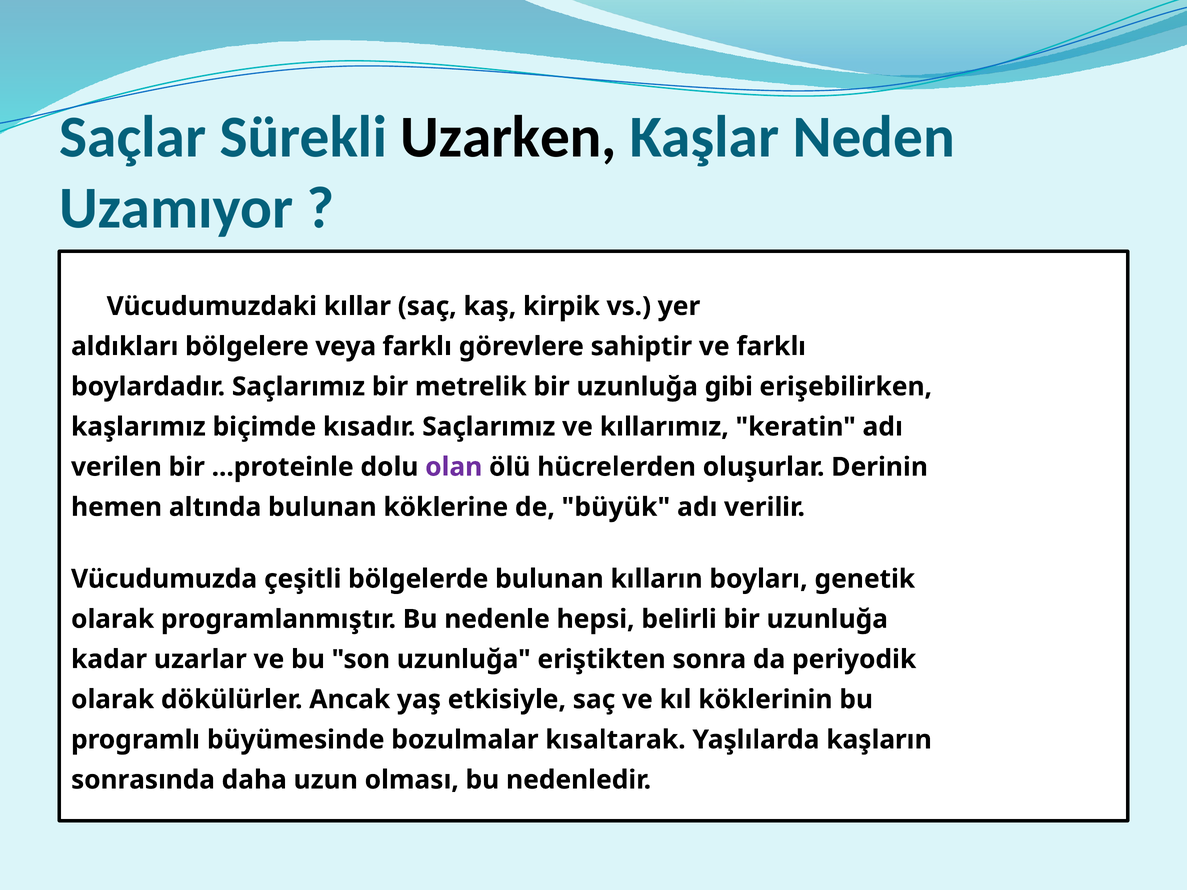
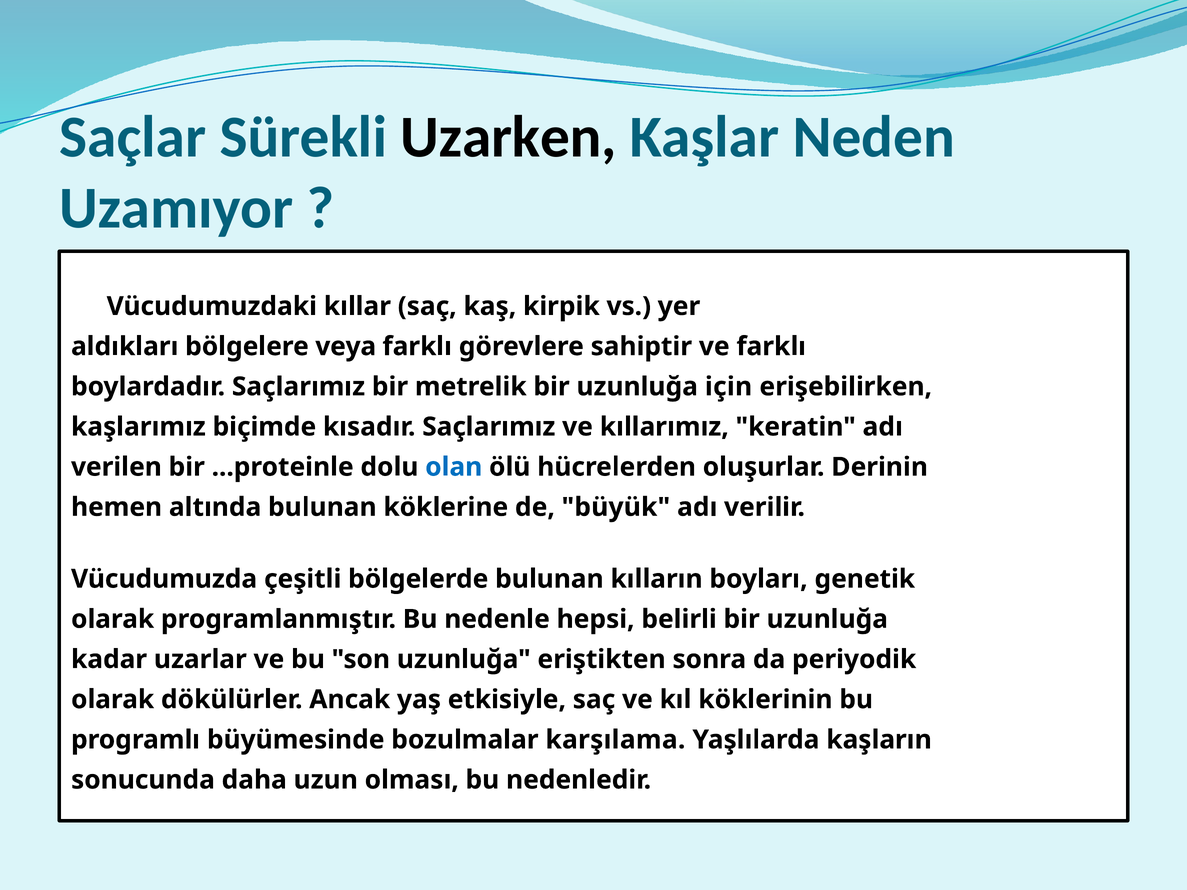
gibi: gibi -> için
olan colour: purple -> blue
kısaltarak: kısaltarak -> karşılama
sonrasında: sonrasında -> sonucunda
